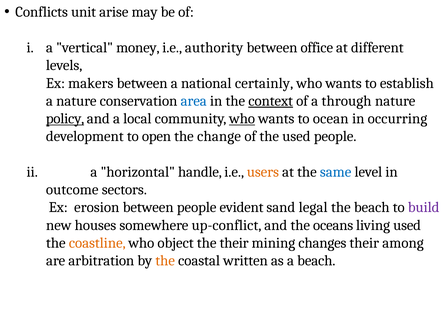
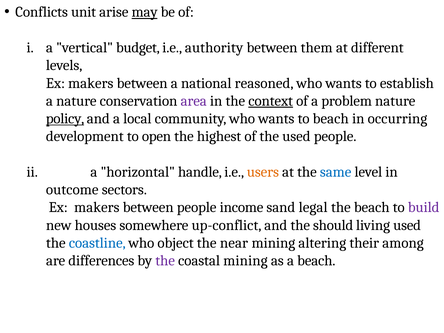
may underline: none -> present
money: money -> budget
office: office -> them
certainly: certainly -> reasoned
area colour: blue -> purple
through: through -> problem
who at (242, 119) underline: present -> none
to ocean: ocean -> beach
change: change -> highest
erosion at (97, 207): erosion -> makers
evident: evident -> income
oceans: oceans -> should
coastline colour: orange -> blue
the their: their -> near
changes: changes -> altering
arbitration: arbitration -> differences
the at (165, 261) colour: orange -> purple
coastal written: written -> mining
